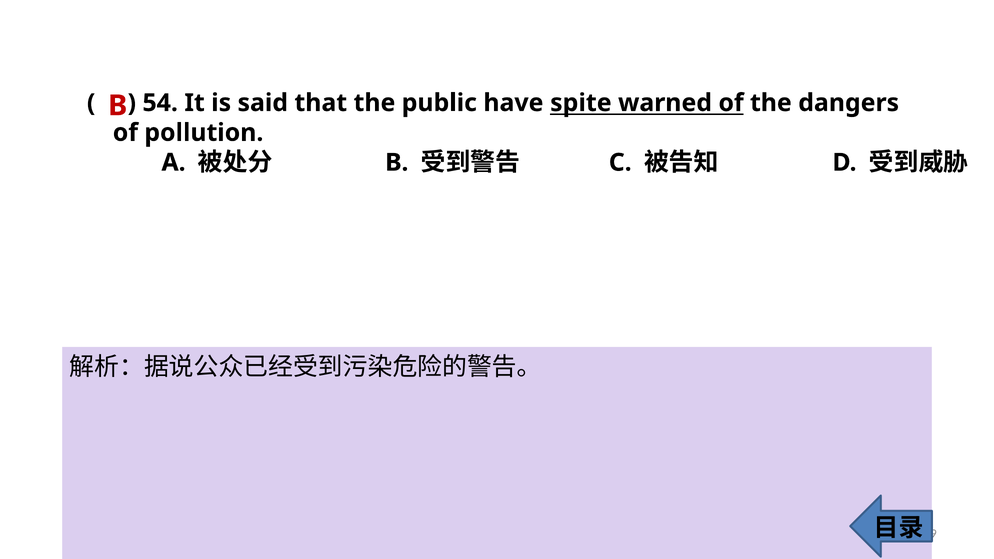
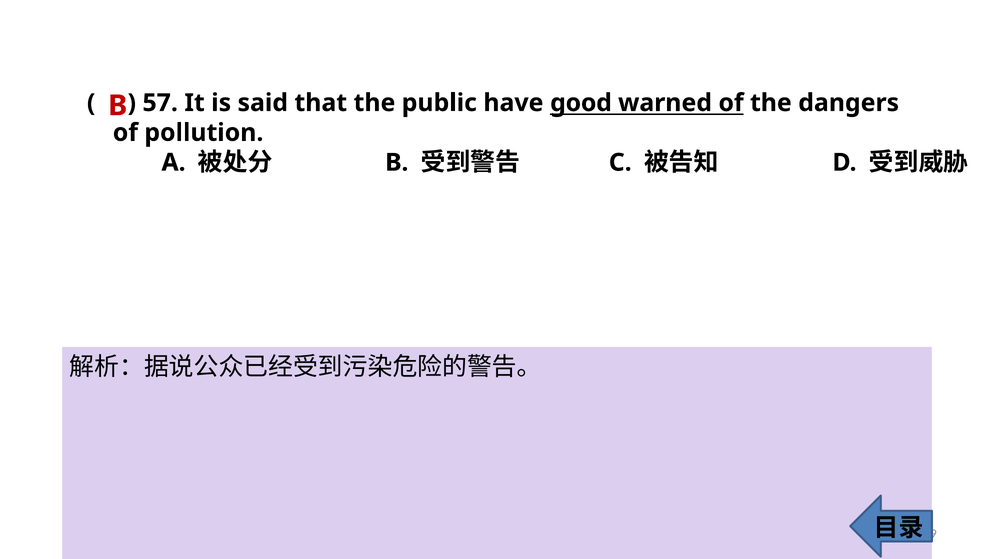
54: 54 -> 57
spite: spite -> good
